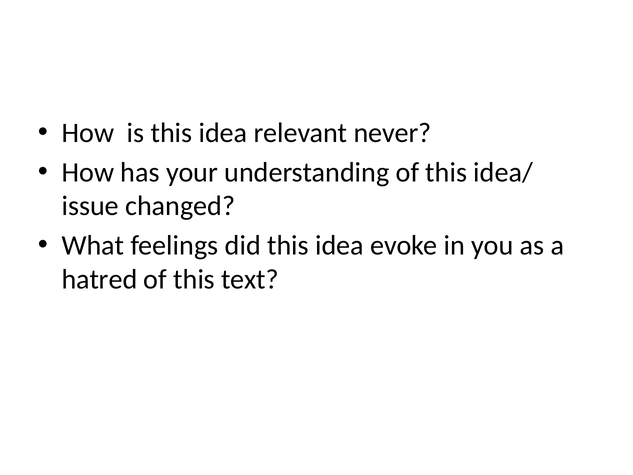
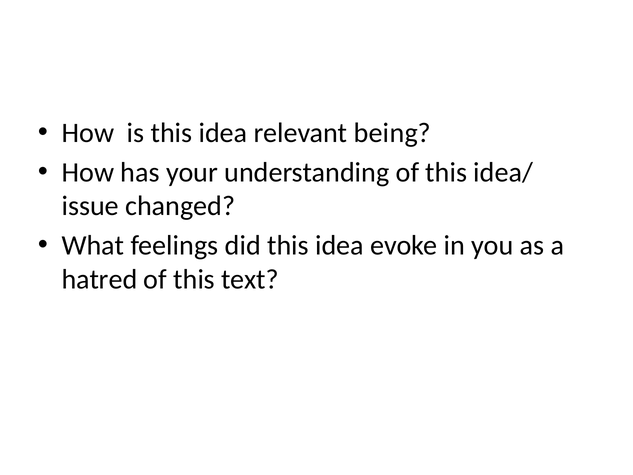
never: never -> being
